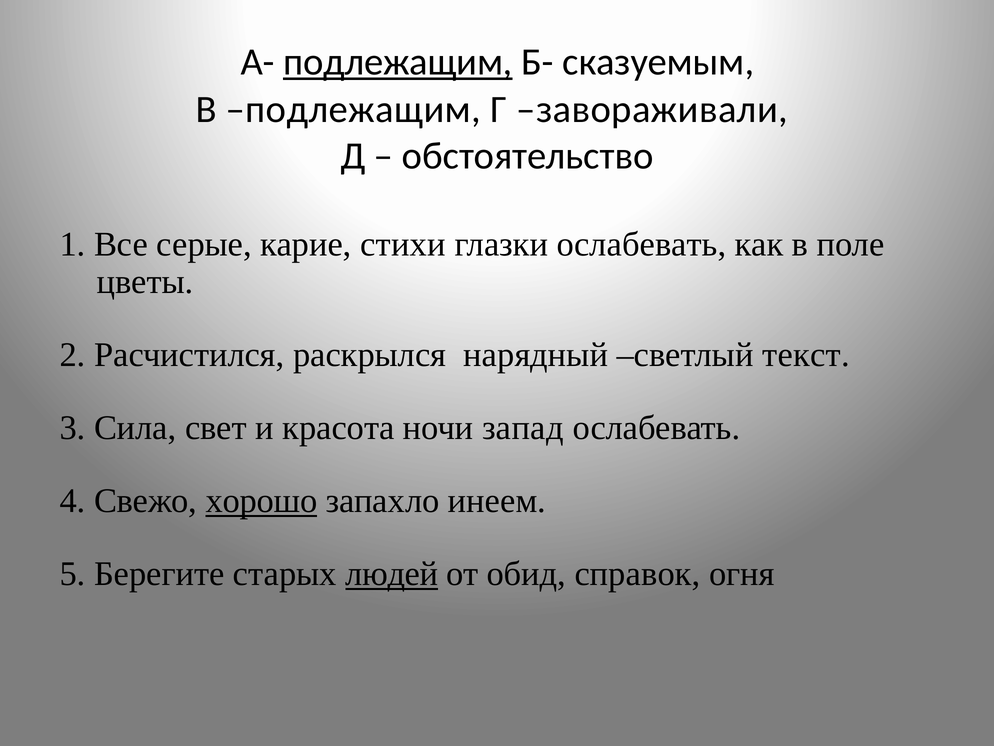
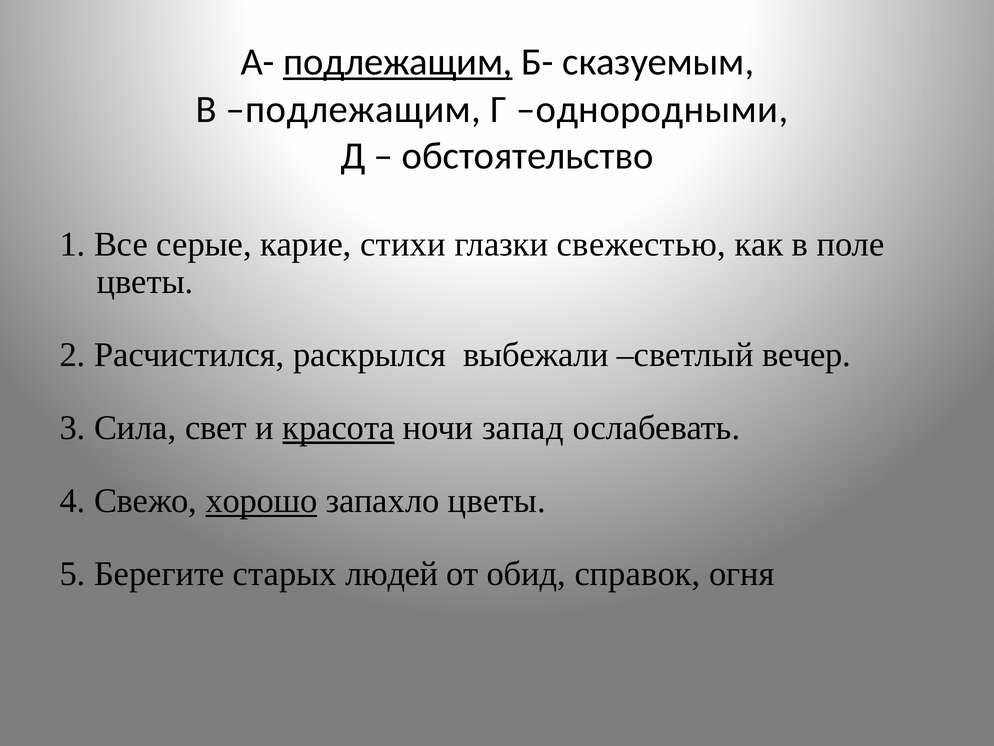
завораживали: завораживали -> однородными
глазки ослабевать: ослабевать -> свежестью
нарядный: нарядный -> выбежали
текст: текст -> вечер
красота underline: none -> present
запахло инеем: инеем -> цветы
людей underline: present -> none
